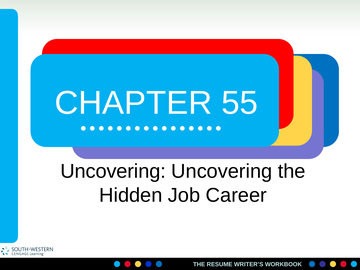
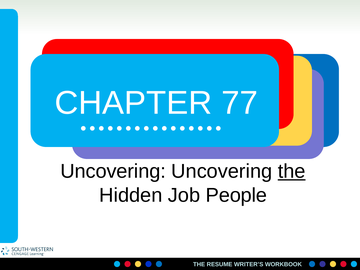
55: 55 -> 77
the at (292, 171) underline: none -> present
Career: Career -> People
